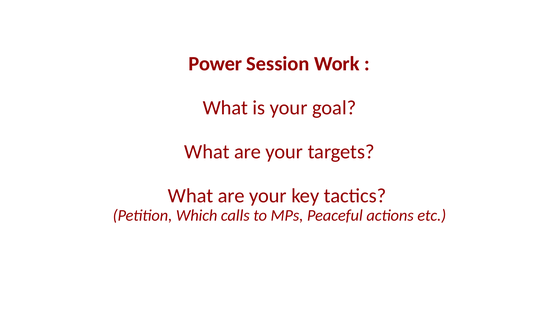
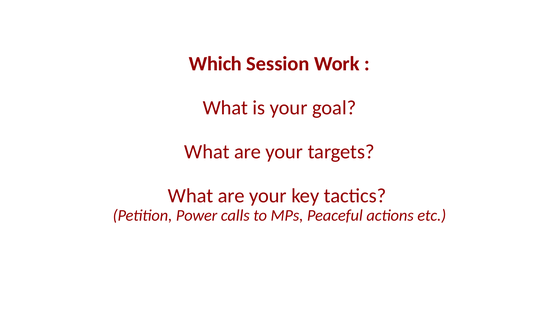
Power: Power -> Which
Which: Which -> Power
